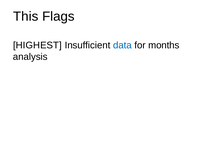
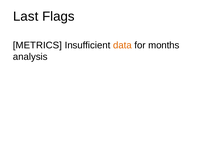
This: This -> Last
HIGHEST: HIGHEST -> METRICS
data colour: blue -> orange
